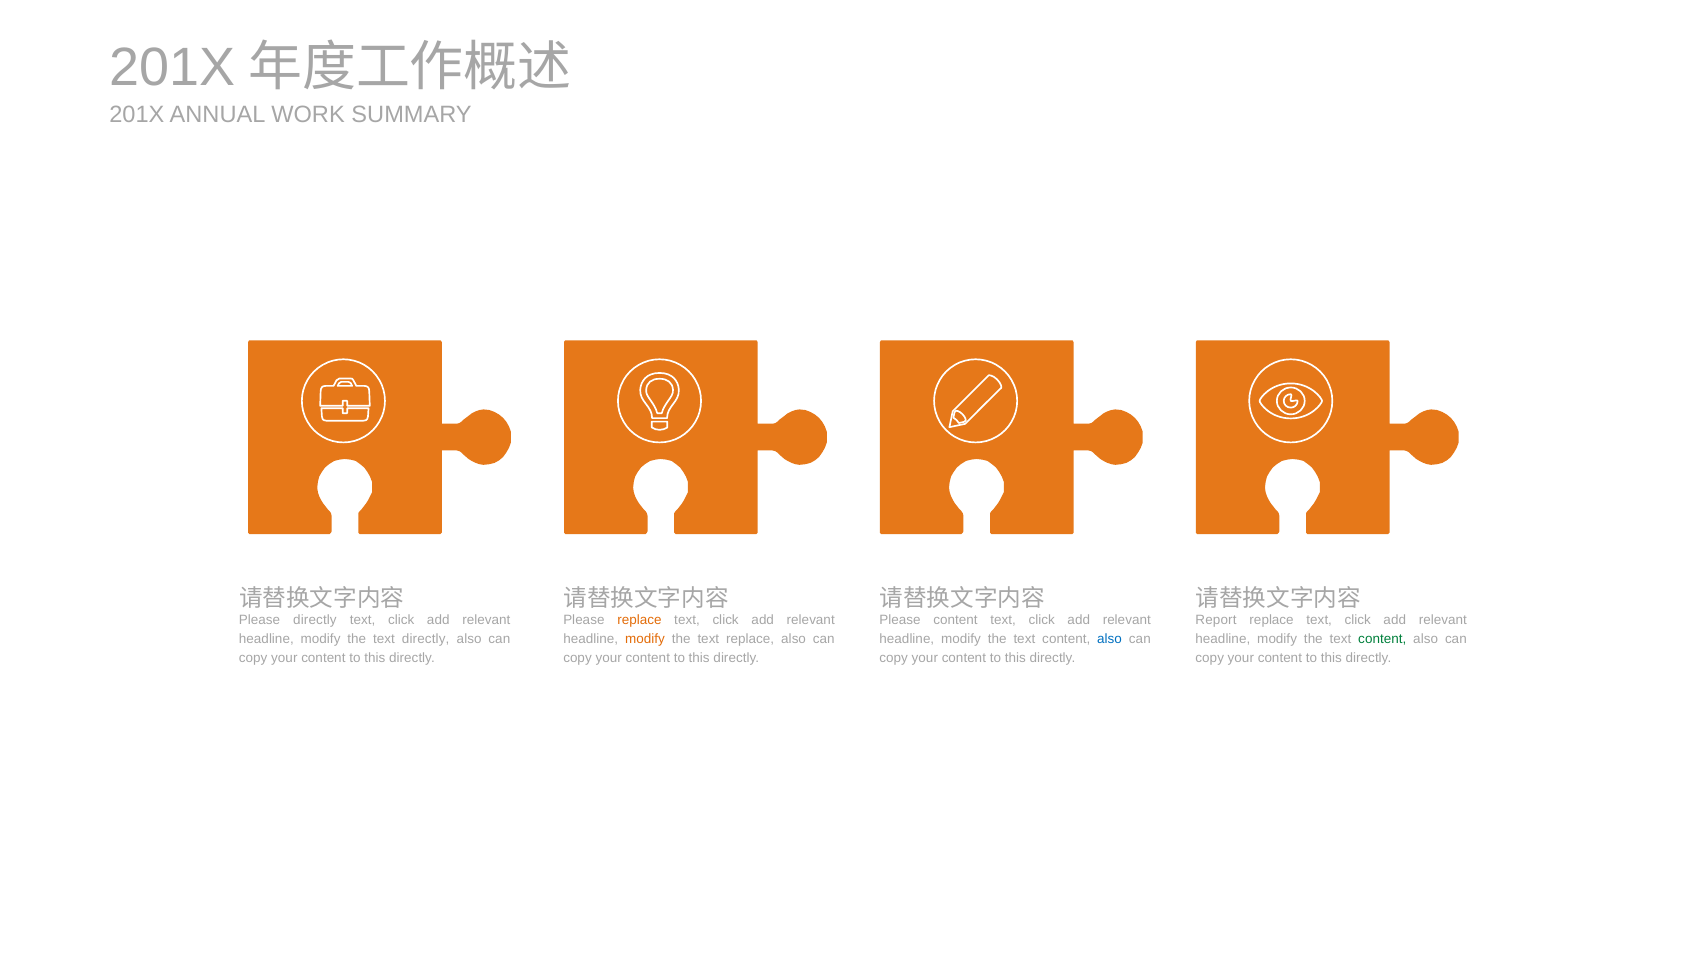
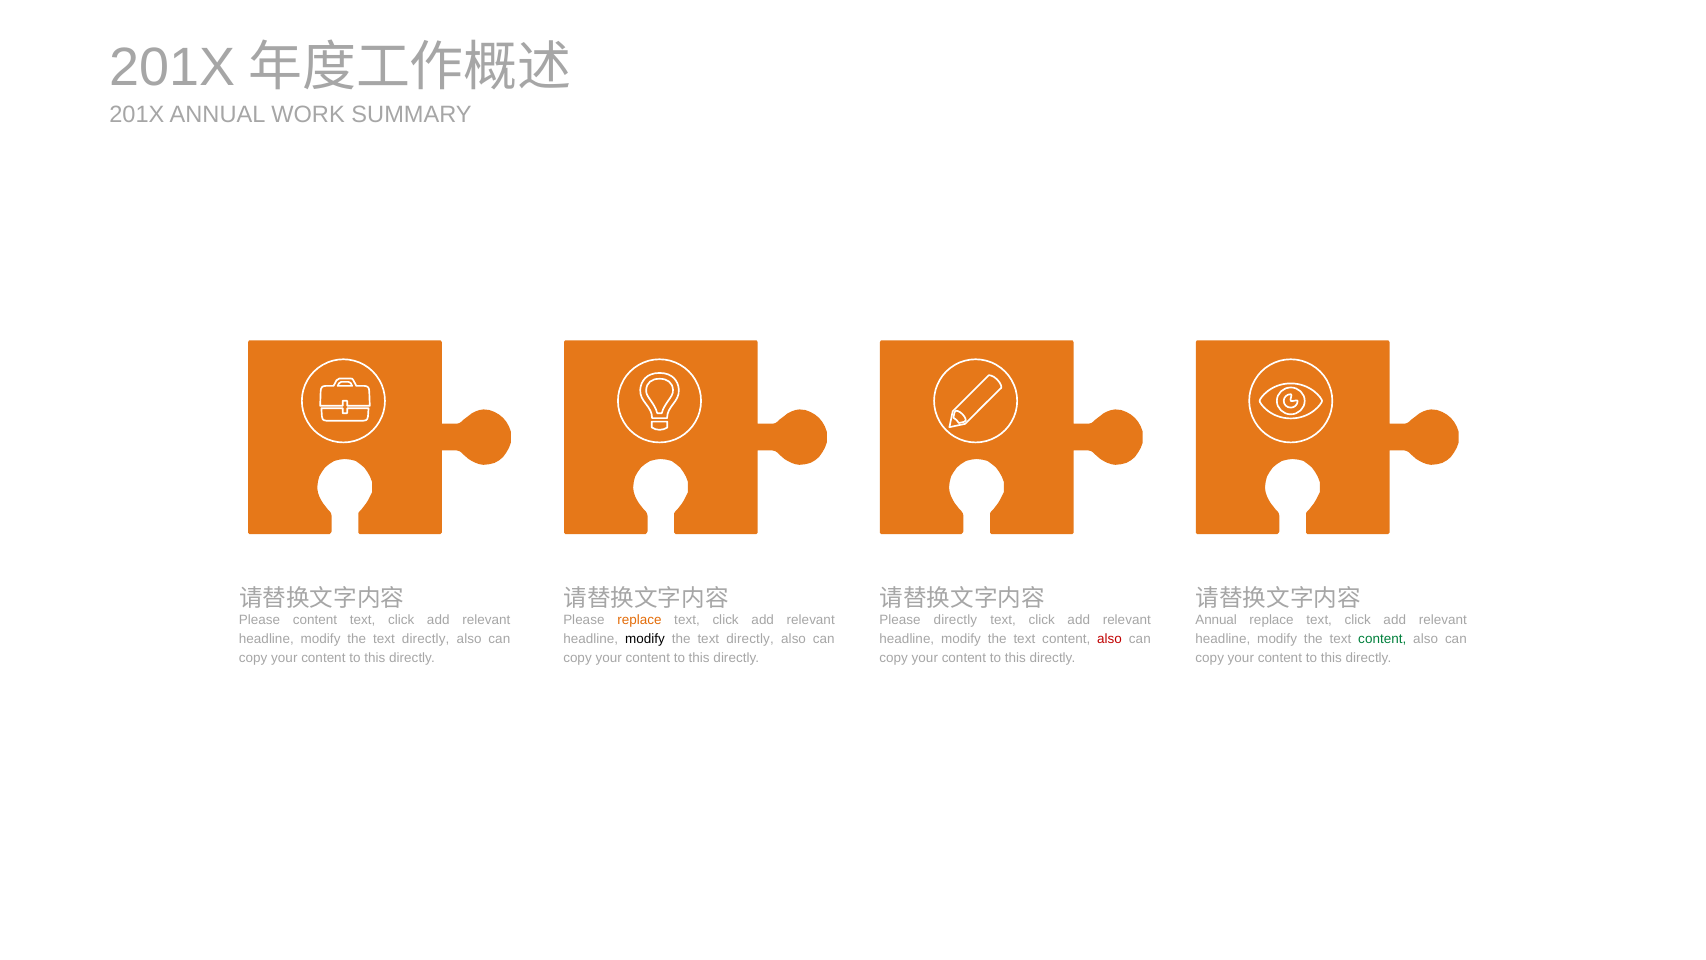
Please directly: directly -> content
Please content: content -> directly
Report at (1216, 619): Report -> Annual
modify at (645, 639) colour: orange -> black
replace at (750, 639): replace -> directly
also at (1110, 639) colour: blue -> red
